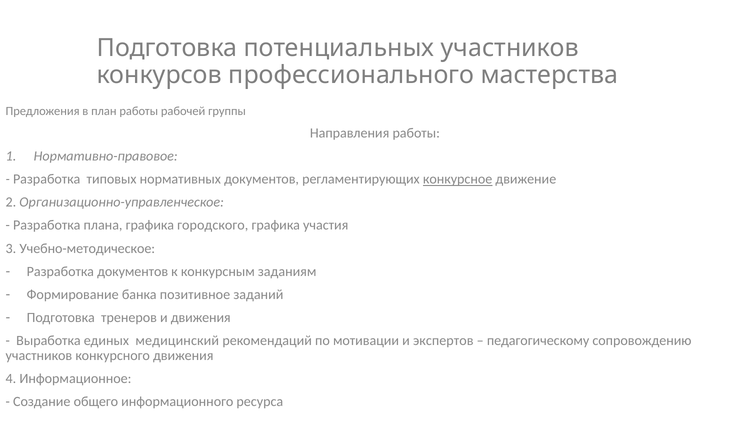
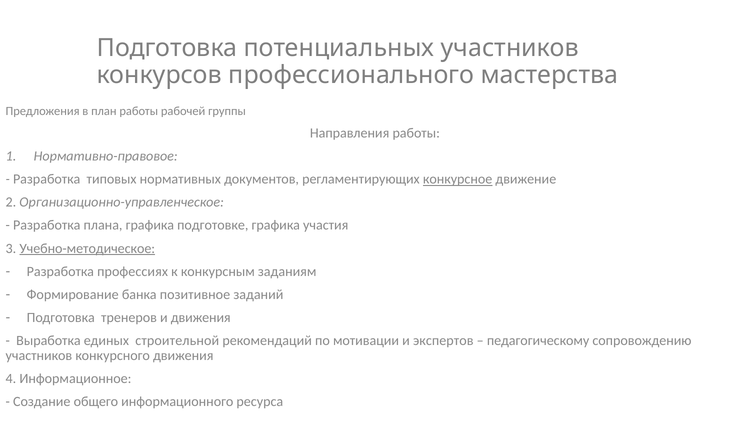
городского: городского -> подготовке
Учебно-методическое underline: none -> present
Разработка документов: документов -> профессиях
медицинский: медицинский -> строительной
